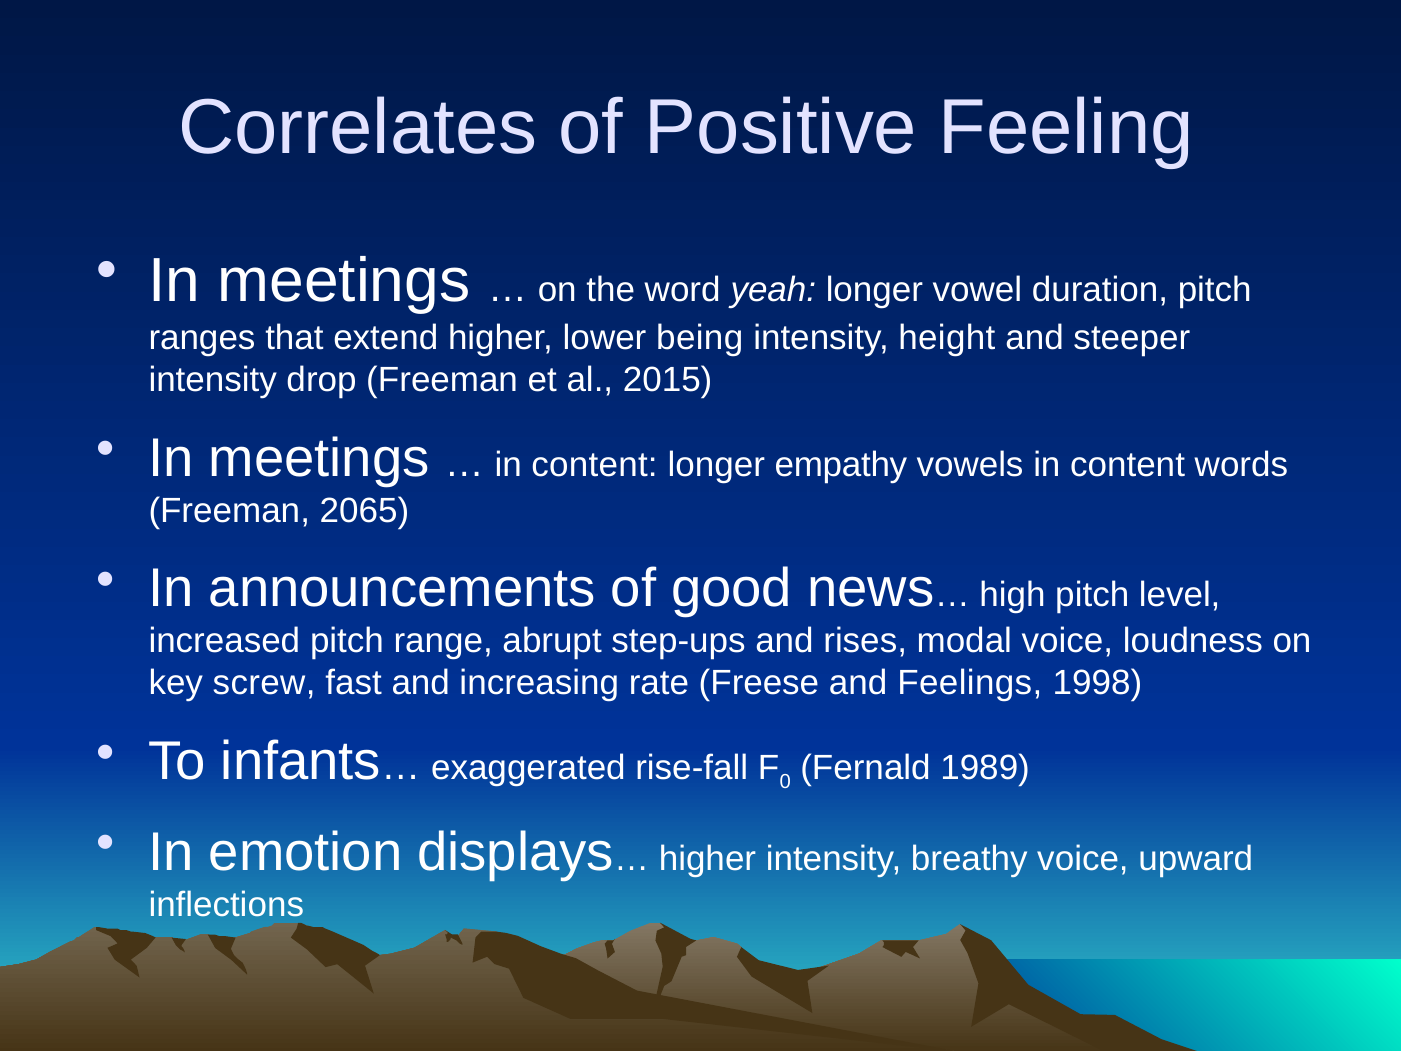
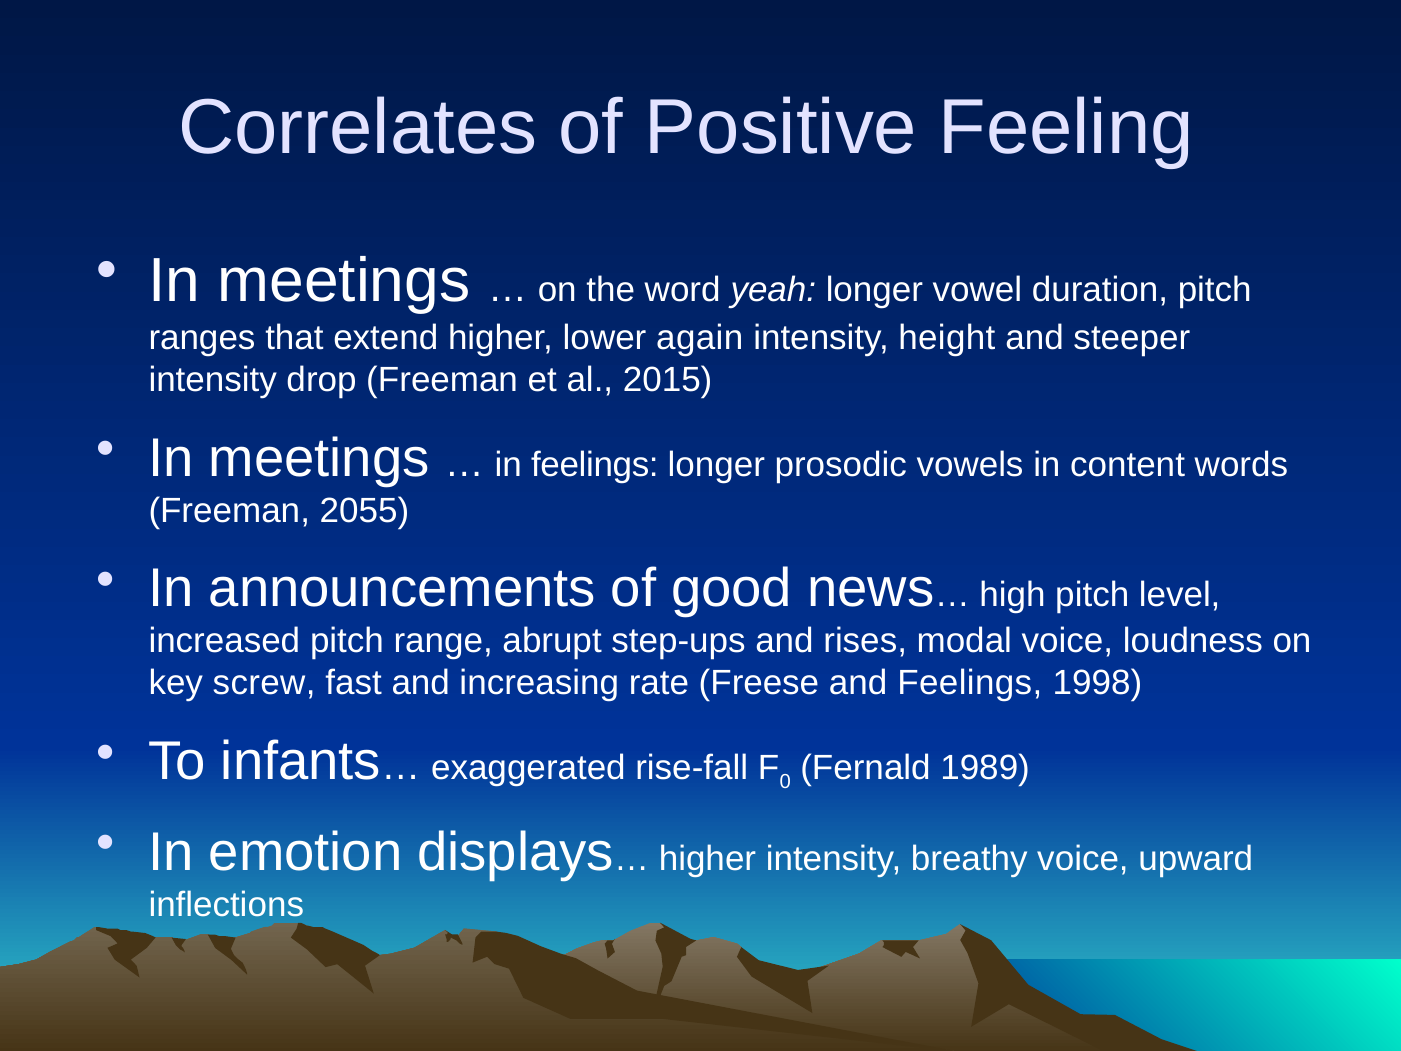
being: being -> again
content at (595, 464): content -> feelings
empathy: empathy -> prosodic
2065: 2065 -> 2055
